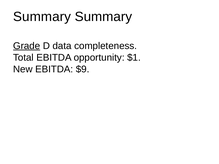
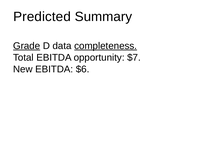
Summary at (42, 17): Summary -> Predicted
completeness underline: none -> present
$1: $1 -> $7
$9: $9 -> $6
